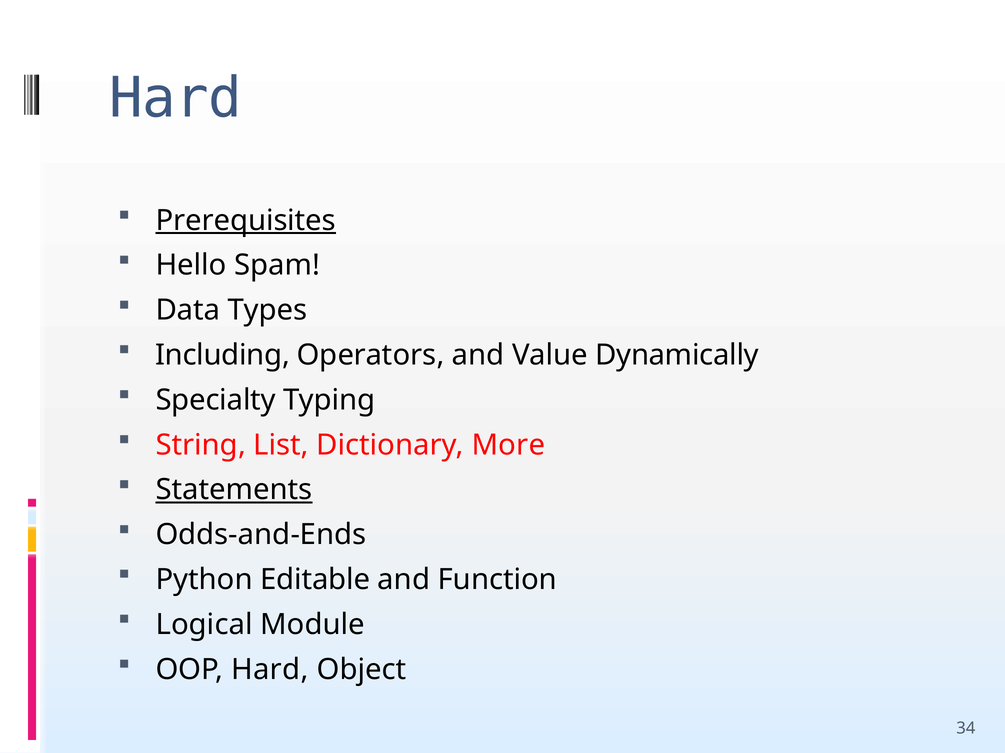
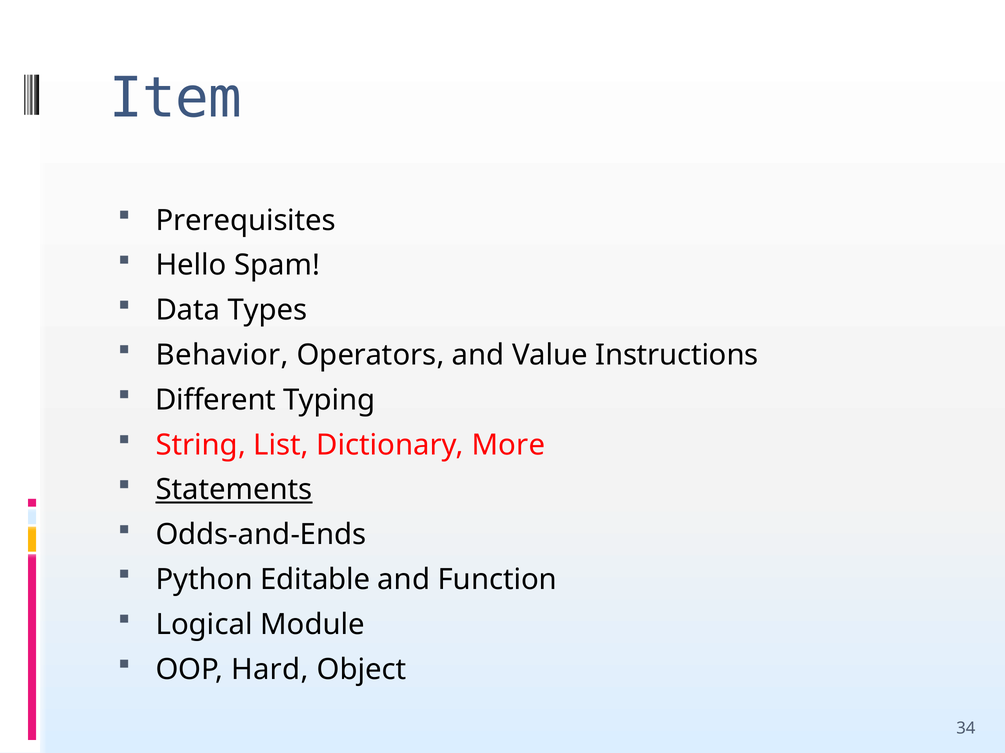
Hard at (176, 99): Hard -> Item
Prerequisites underline: present -> none
Including: Including -> Behavior
Dynamically: Dynamically -> Instructions
Specialty: Specialty -> Different
